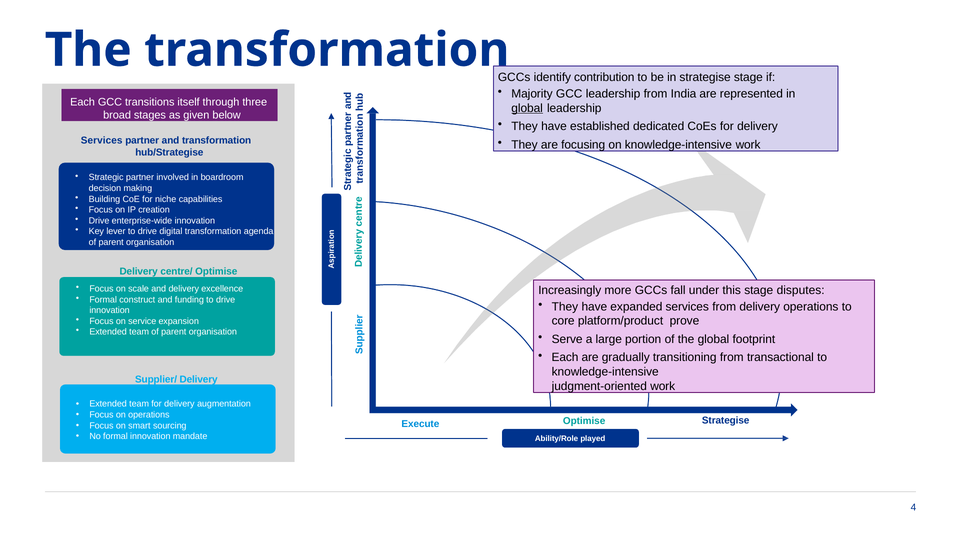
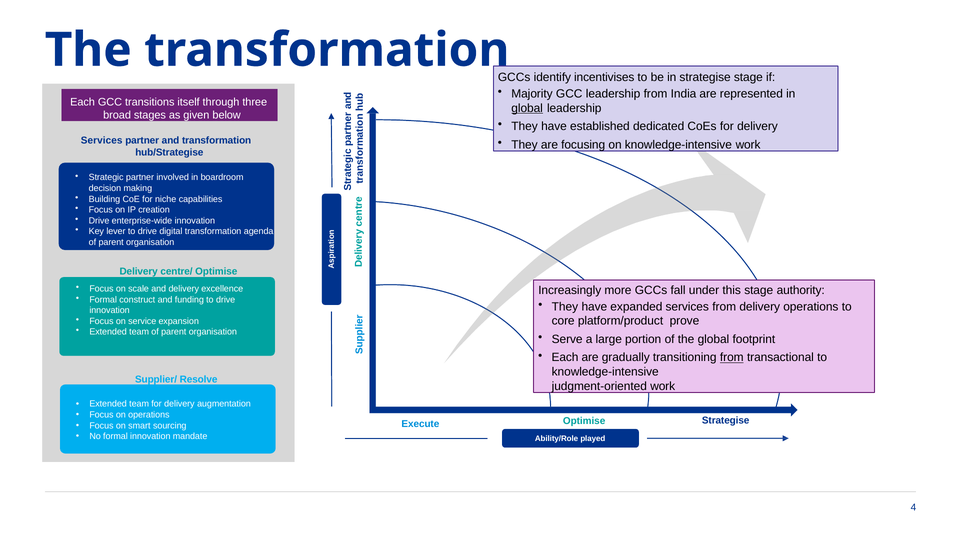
contribution: contribution -> incentivises
disputes: disputes -> authority
from at (732, 358) underline: none -> present
Supplier/ Delivery: Delivery -> Resolve
